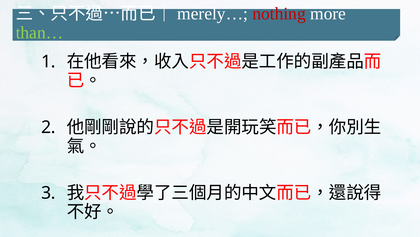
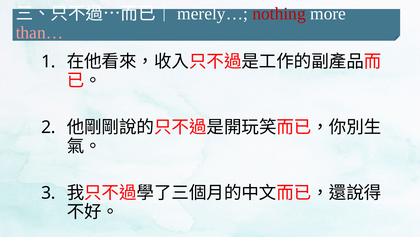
than… colour: light green -> pink
